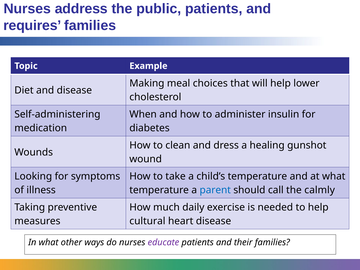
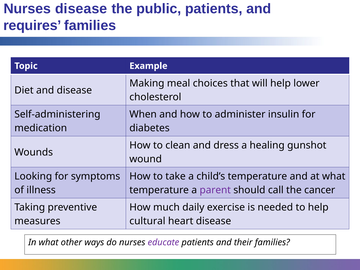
Nurses address: address -> disease
parent colour: blue -> purple
calmly: calmly -> cancer
